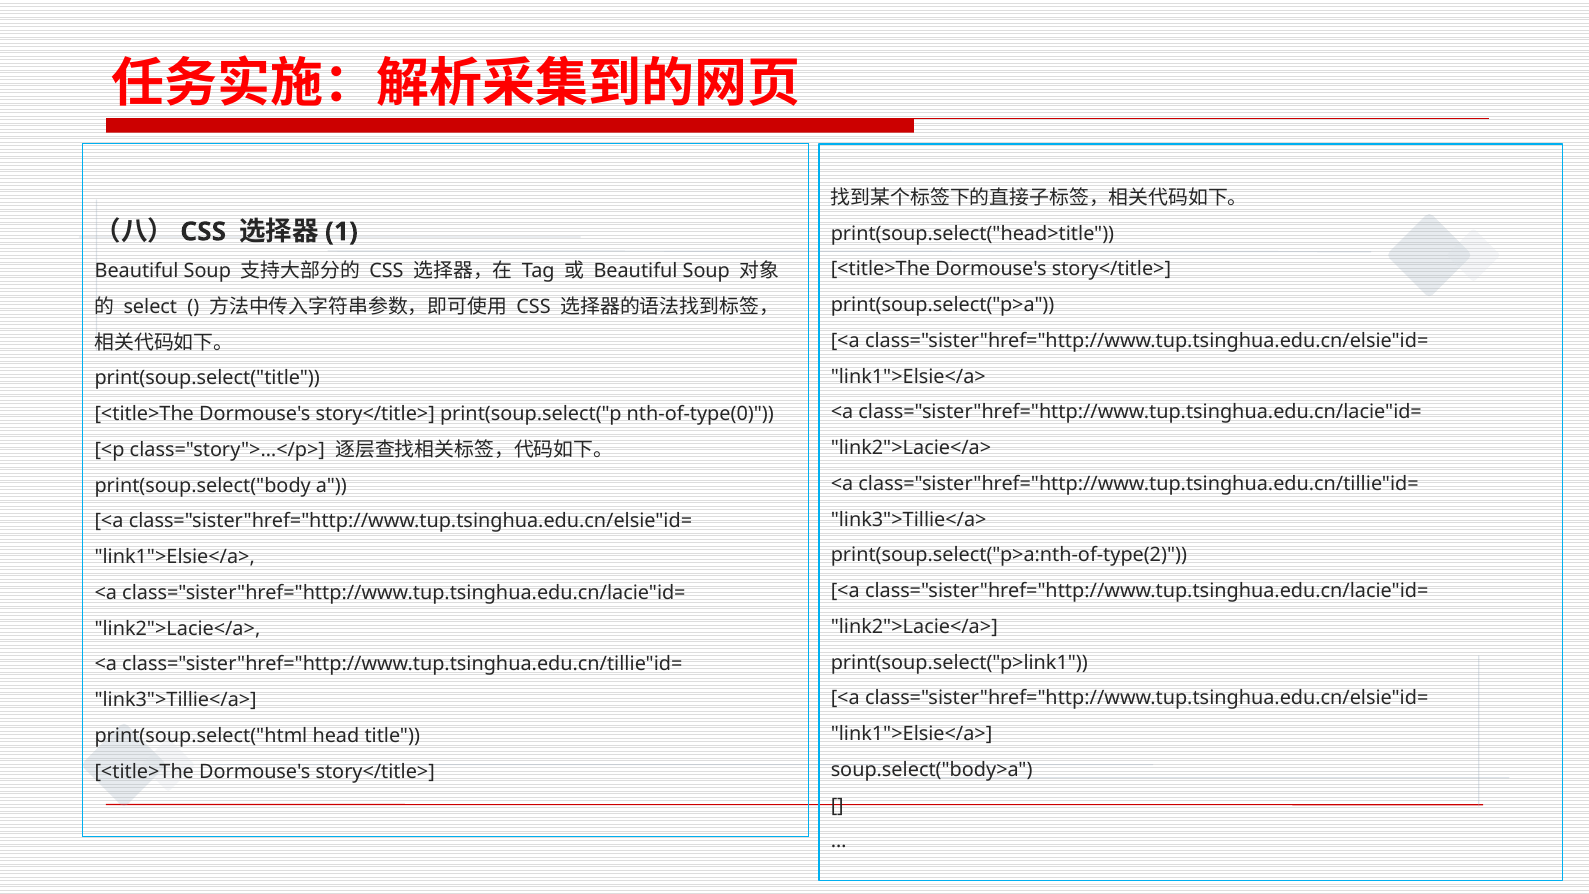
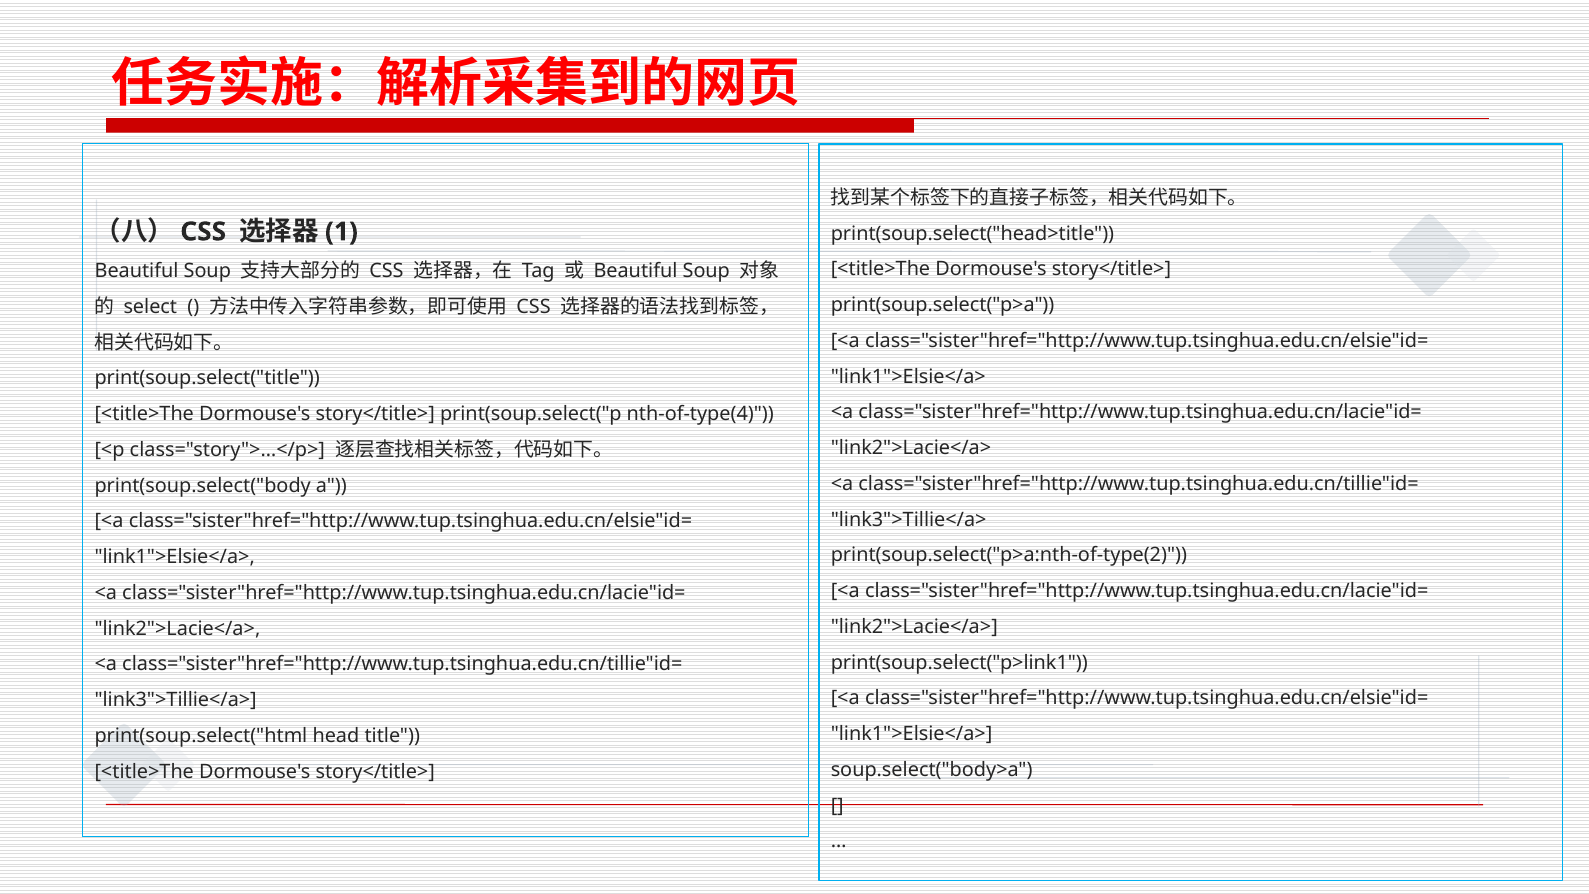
nth-of-type(0: nth-of-type(0 -> nth-of-type(4
